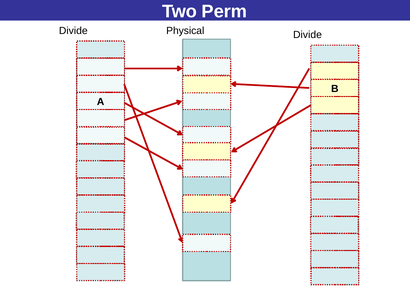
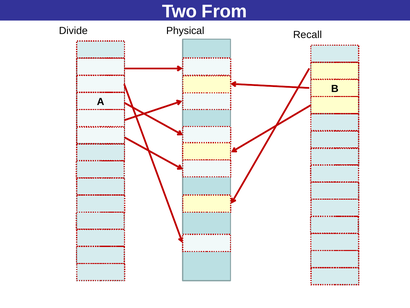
Perm: Perm -> From
Divide at (308, 35): Divide -> Recall
